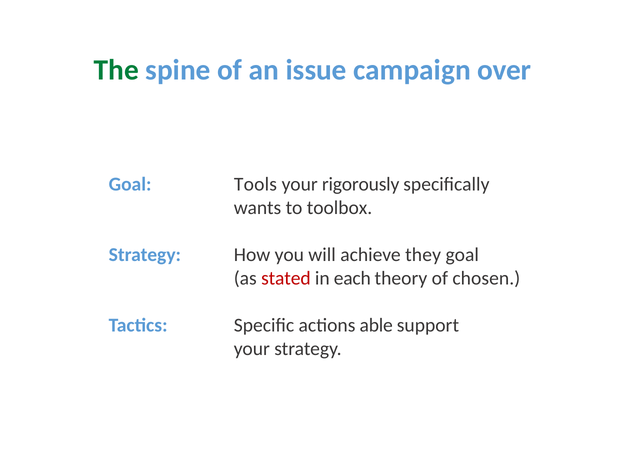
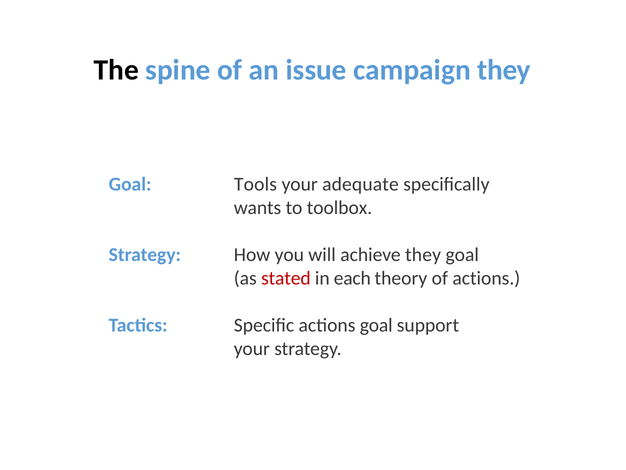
The colour: green -> black
campaign over: over -> they
rigorously: rigorously -> adequate
of chosen: chosen -> actions
actions able: able -> goal
